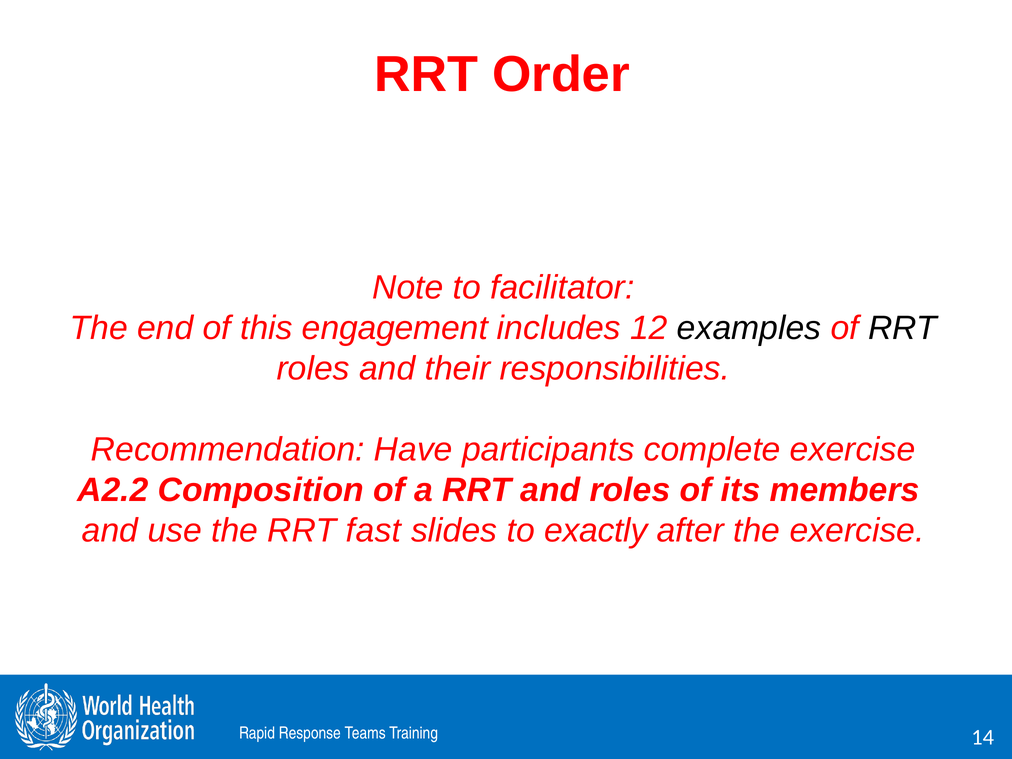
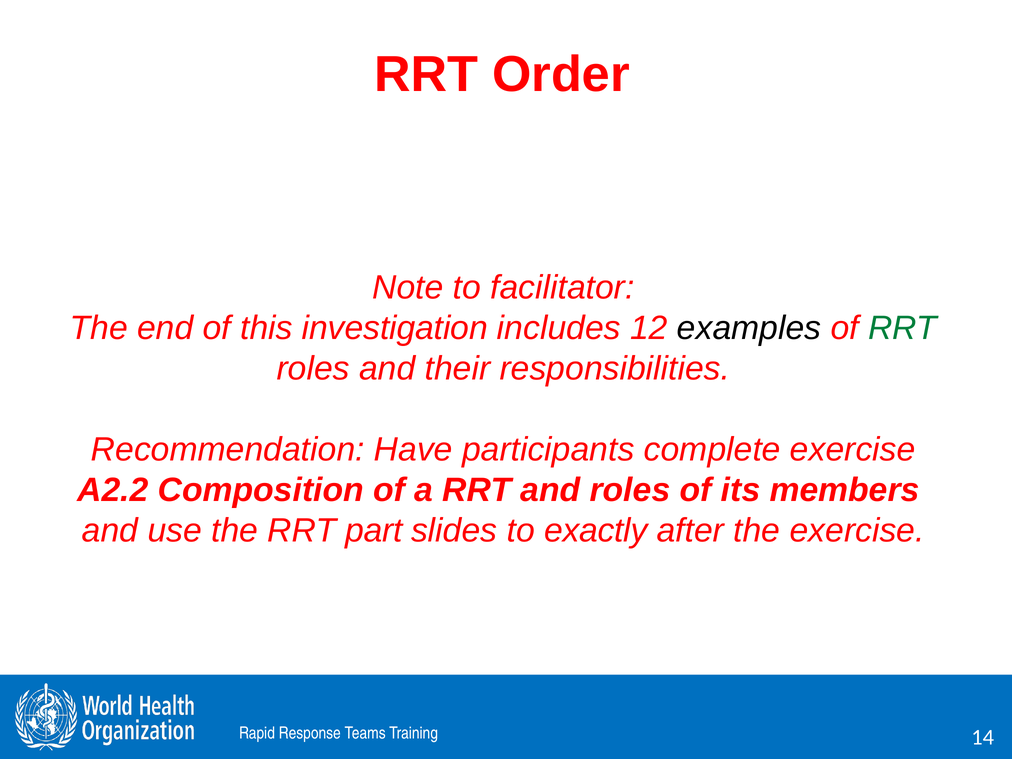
engagement: engagement -> investigation
RRT at (903, 328) colour: black -> green
fast: fast -> part
